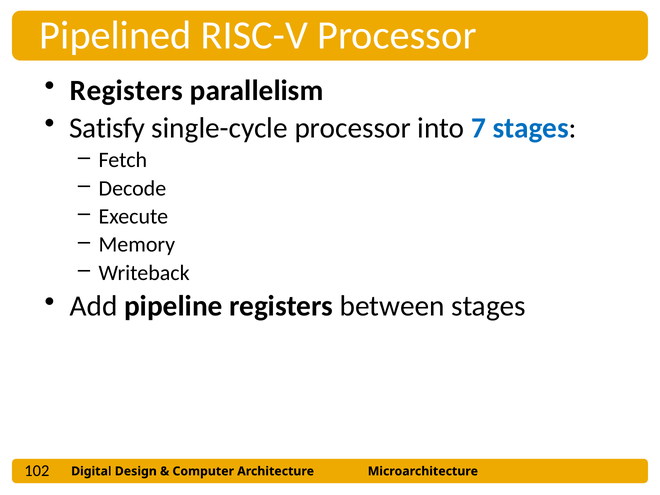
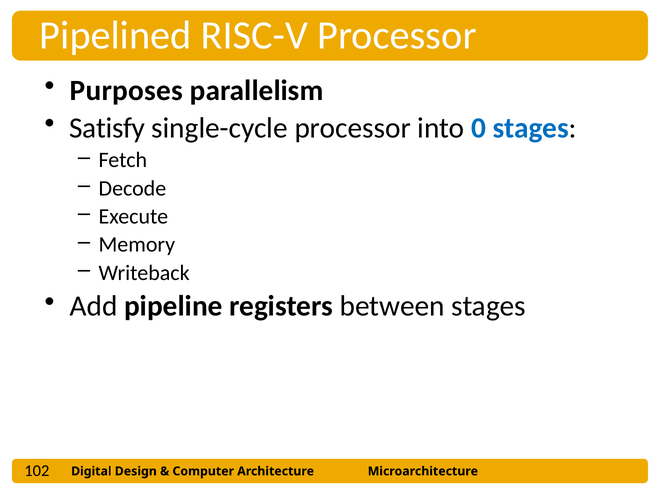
Registers at (126, 90): Registers -> Purposes
7: 7 -> 0
